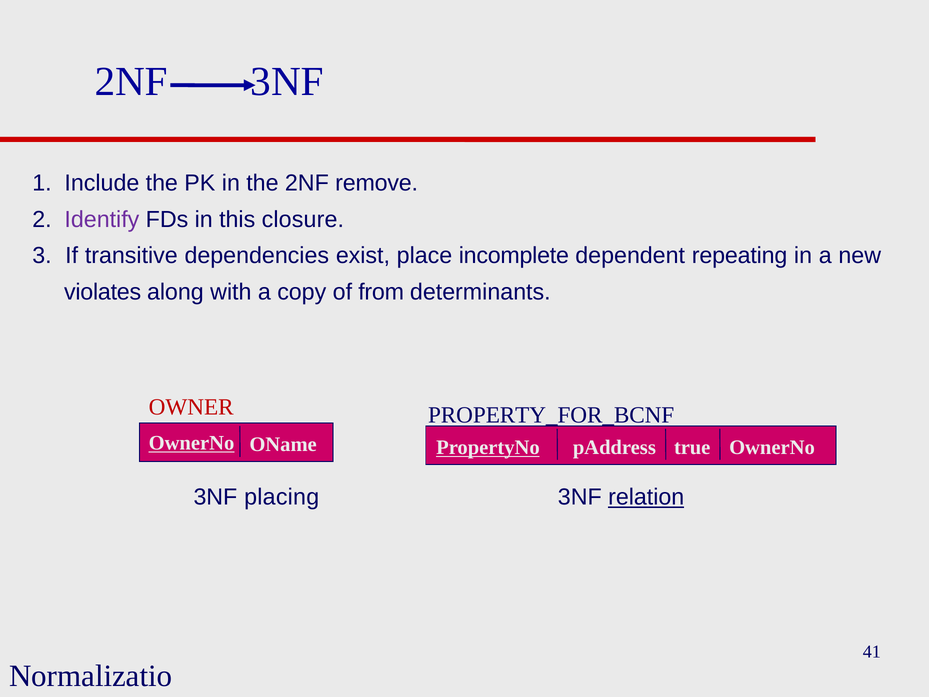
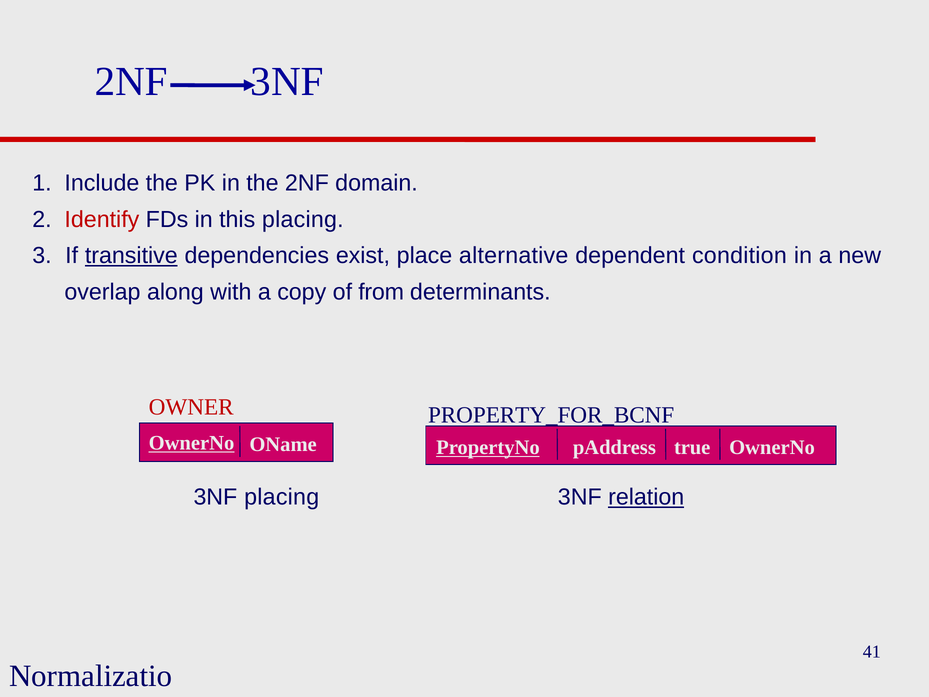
remove: remove -> domain
Identify colour: purple -> red
this closure: closure -> placing
transitive underline: none -> present
incomplete: incomplete -> alternative
repeating: repeating -> condition
violates: violates -> overlap
